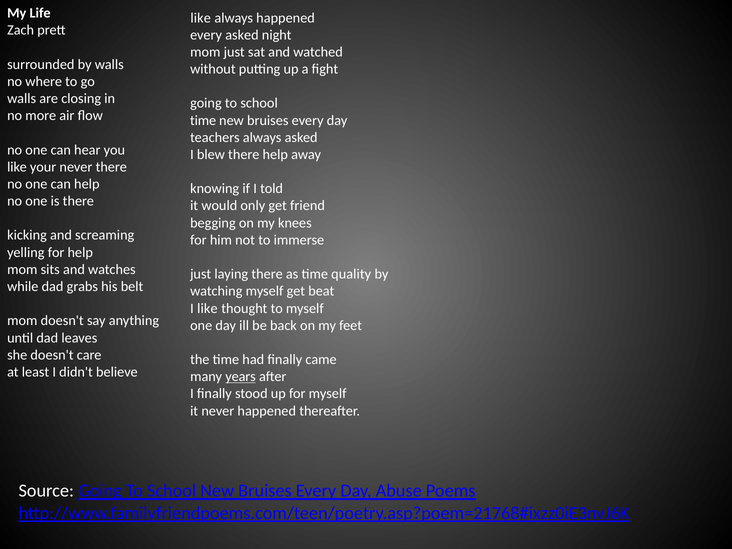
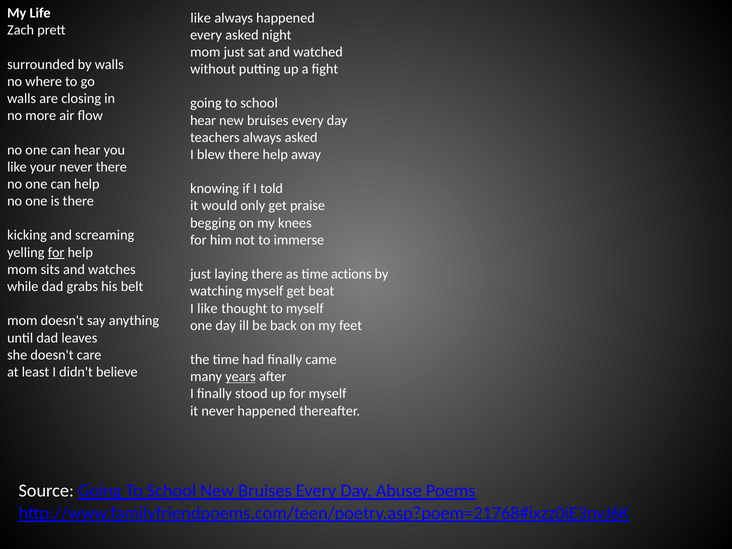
time at (203, 120): time -> hear
friend: friend -> praise
for at (56, 252) underline: none -> present
quality: quality -> actions
